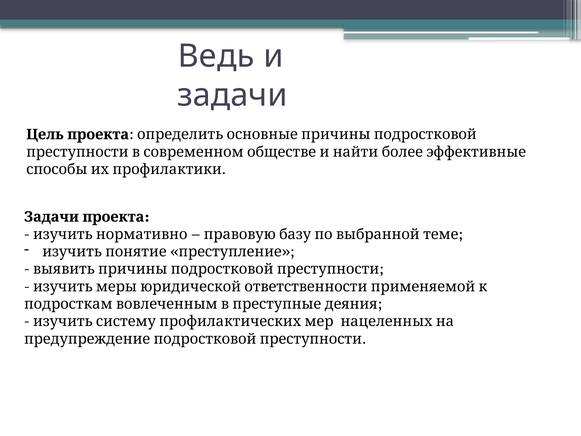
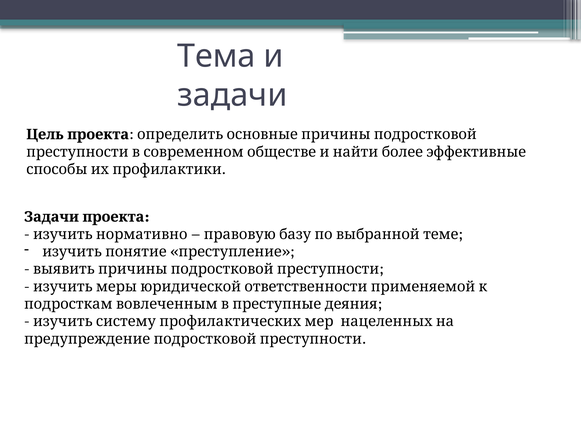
Ведь: Ведь -> Тема
